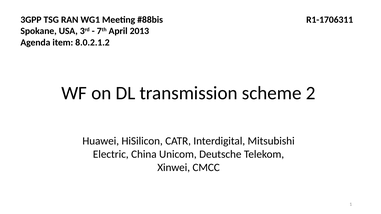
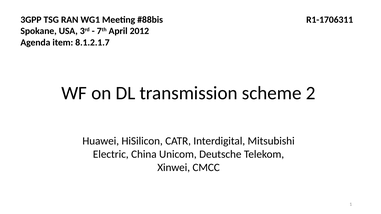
2013: 2013 -> 2012
8.0.2.1.2: 8.0.2.1.2 -> 8.1.2.1.7
